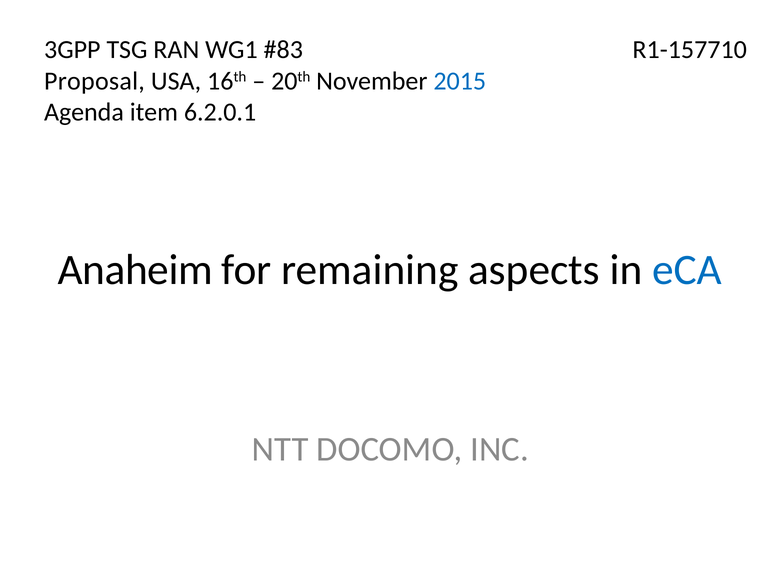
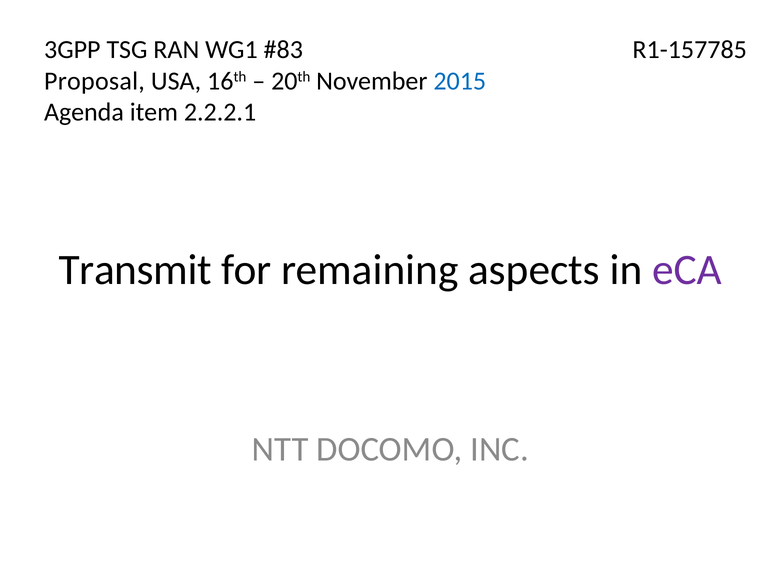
R1-157710: R1-157710 -> R1-157785
6.2.0.1: 6.2.0.1 -> 2.2.2.1
Anaheim: Anaheim -> Transmit
eCA colour: blue -> purple
